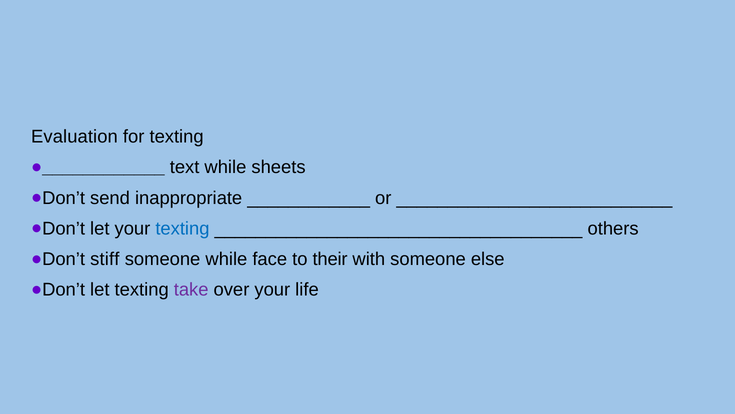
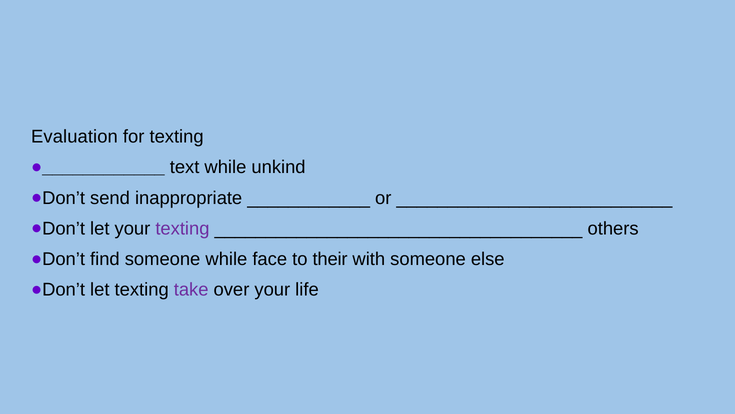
sheets: sheets -> unkind
texting at (182, 228) colour: blue -> purple
stiff: stiff -> find
